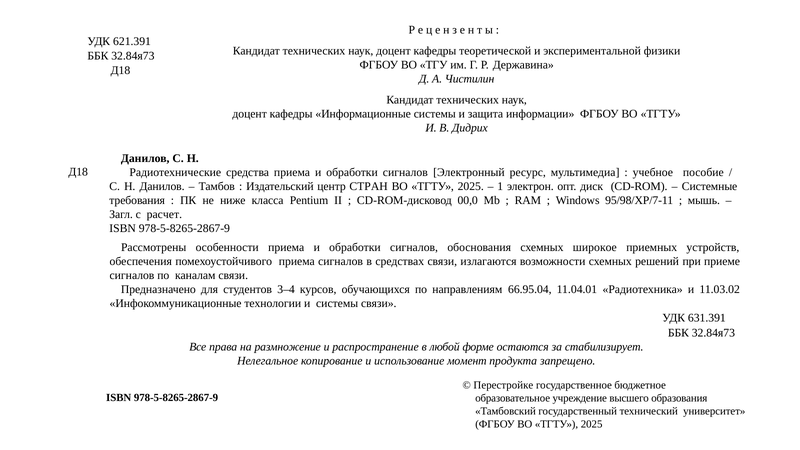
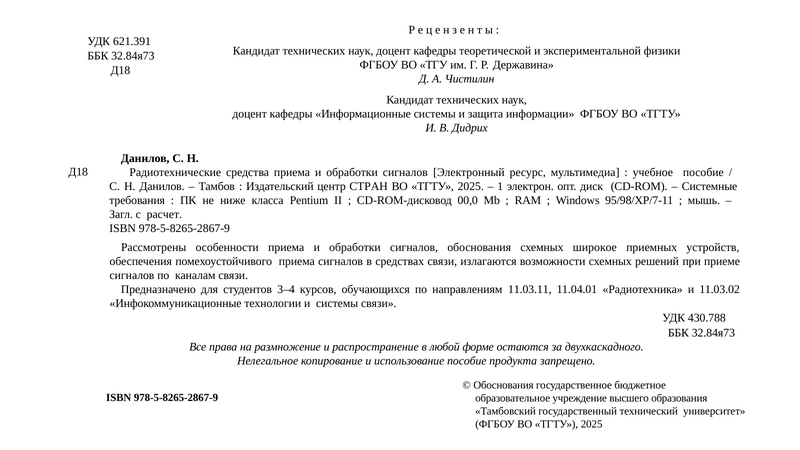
66.95.04: 66.95.04 -> 11.03.11
631.391: 631.391 -> 430.788
стабилизирует: стабилизирует -> двухкаскадного
использование момент: момент -> пособие
Перестройке at (503, 385): Перестройке -> Обоснования
